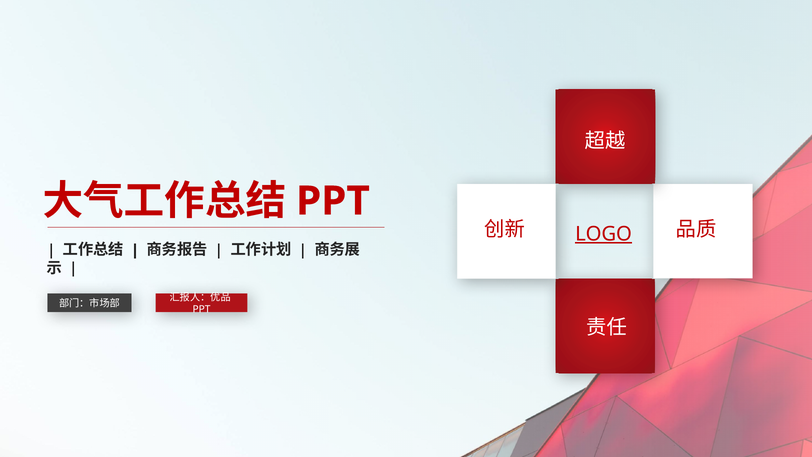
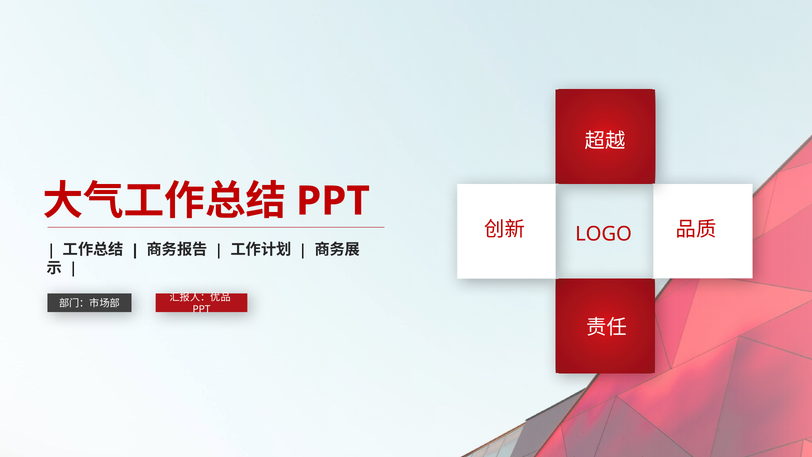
LOGO underline: present -> none
